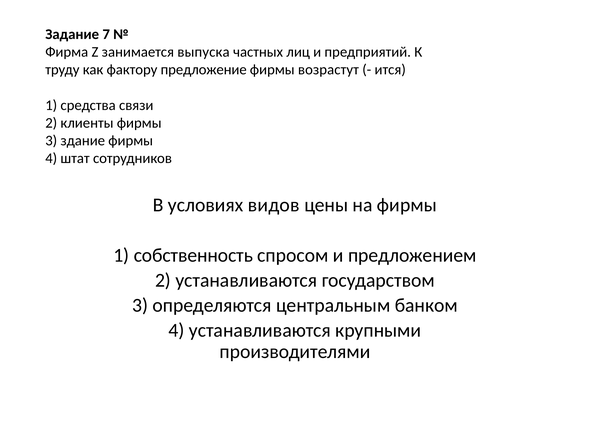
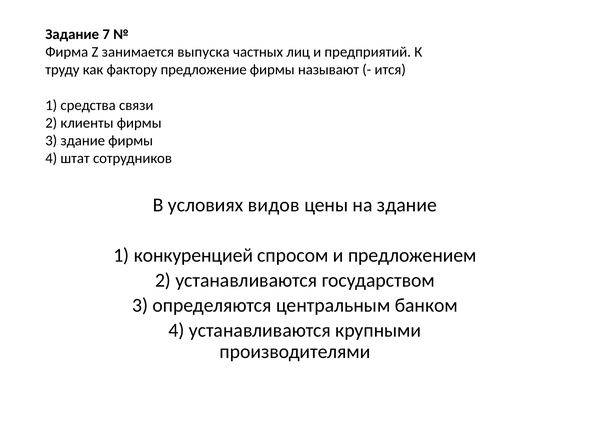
возрастут: возрастут -> называют
на фирмы: фирмы -> здание
собственность: собственность -> конкуренцией
